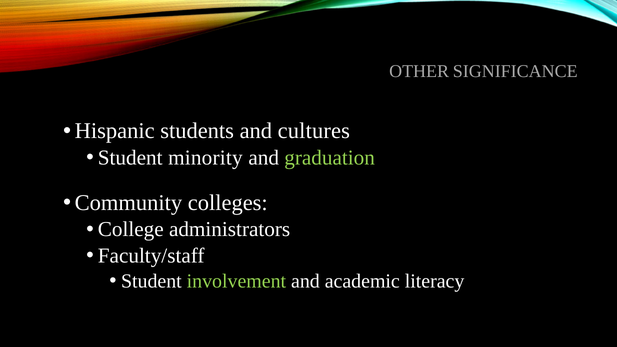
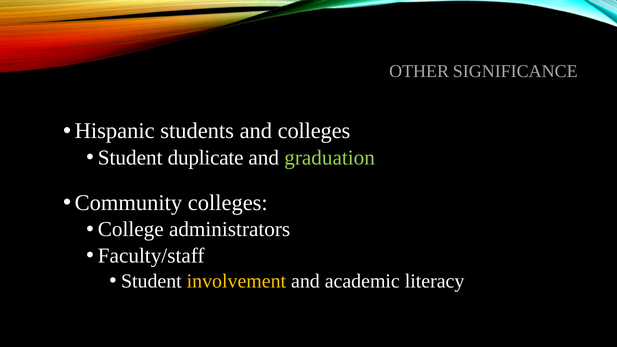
and cultures: cultures -> colleges
minority: minority -> duplicate
involvement colour: light green -> yellow
